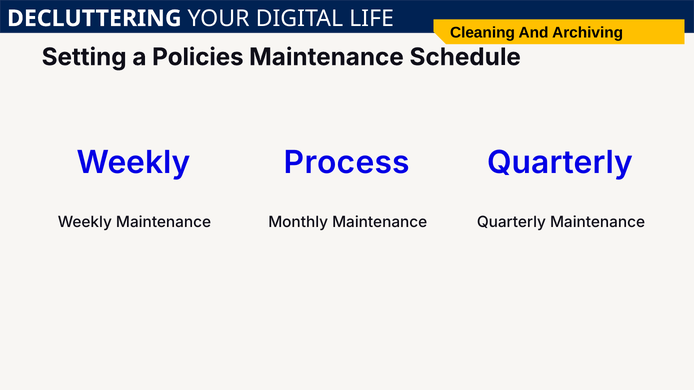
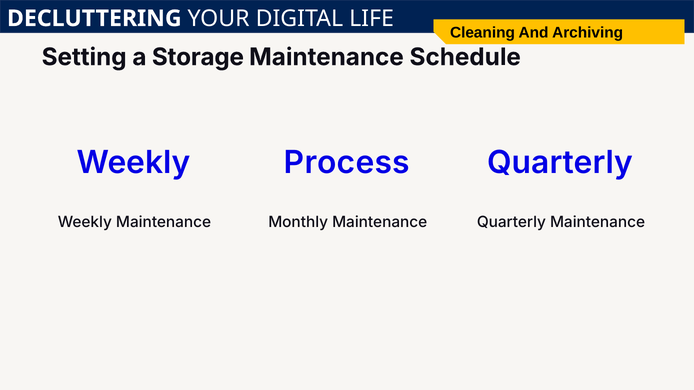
Policies: Policies -> Storage
